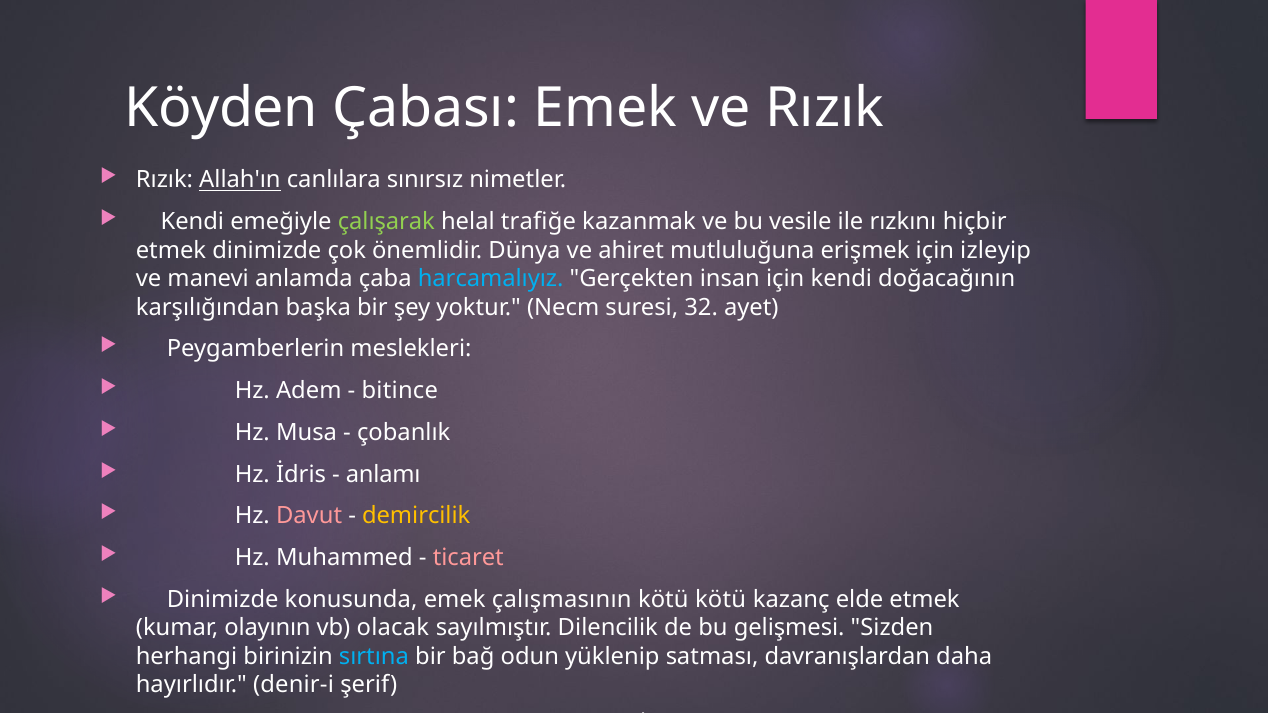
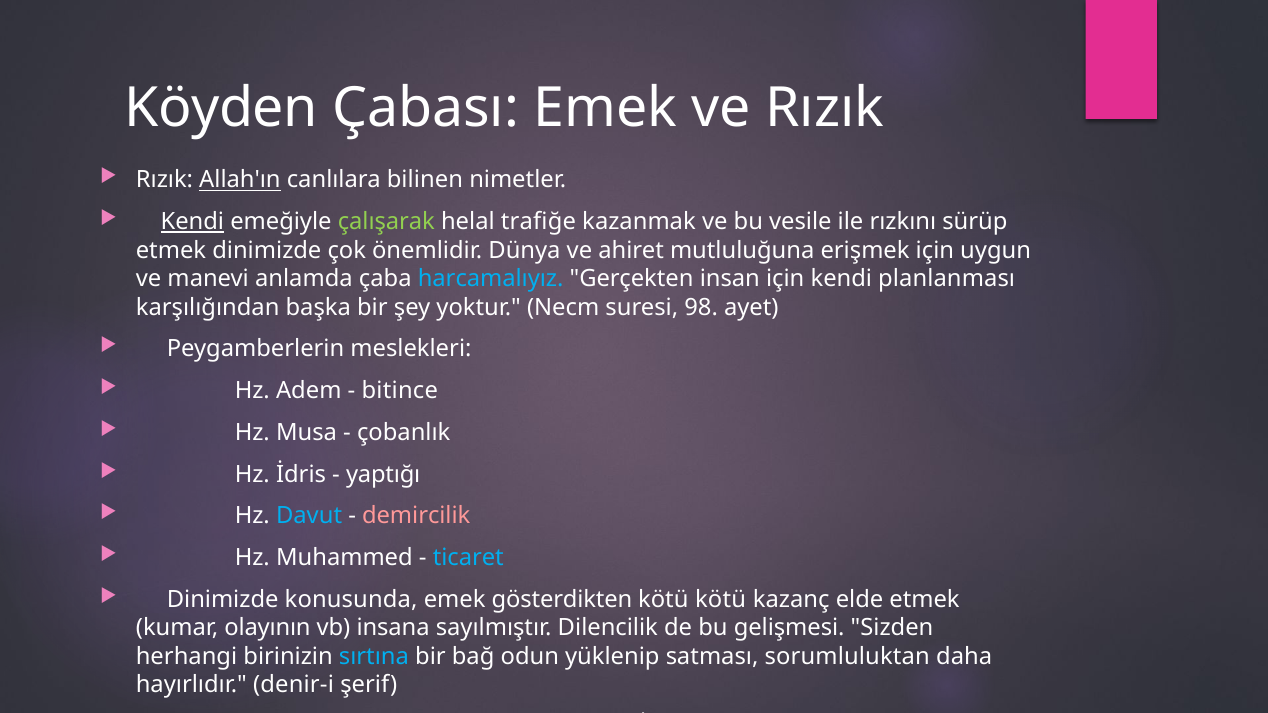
sınırsız: sınırsız -> bilinen
Kendi at (192, 222) underline: none -> present
hiçbir: hiçbir -> sürüp
izleyip: izleyip -> uygun
doğacağının: doğacağının -> planlanması
32: 32 -> 98
anlamı: anlamı -> yaptığı
Davut colour: pink -> light blue
demircilik colour: yellow -> pink
ticaret colour: pink -> light blue
çalışmasının: çalışmasının -> gösterdikten
olacak: olacak -> insana
davranışlardan: davranışlardan -> sorumluluktan
